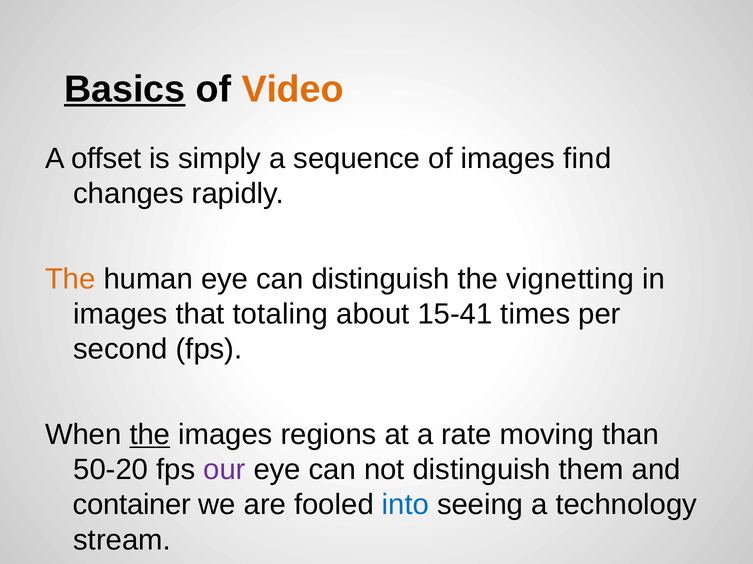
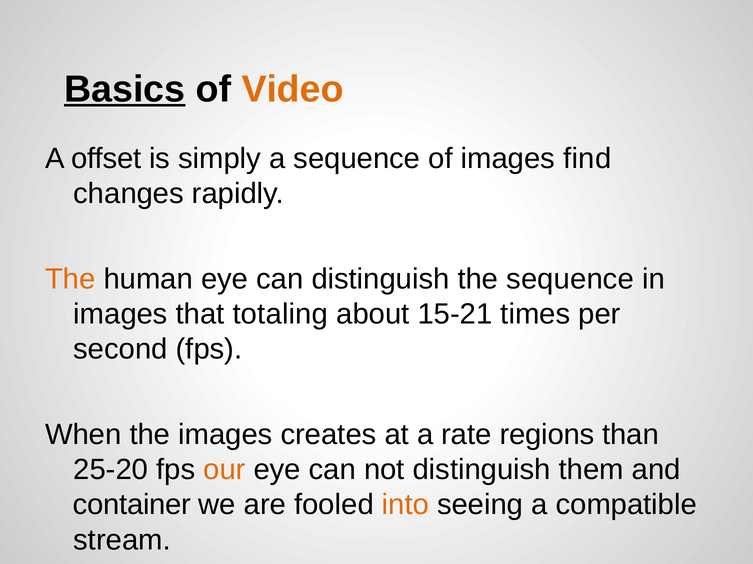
the vignetting: vignetting -> sequence
15-41: 15-41 -> 15-21
the at (150, 435) underline: present -> none
regions: regions -> creates
moving: moving -> regions
50-20: 50-20 -> 25-20
our colour: purple -> orange
into colour: blue -> orange
technology: technology -> compatible
